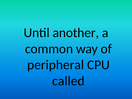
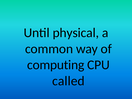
another: another -> physical
peripheral: peripheral -> computing
